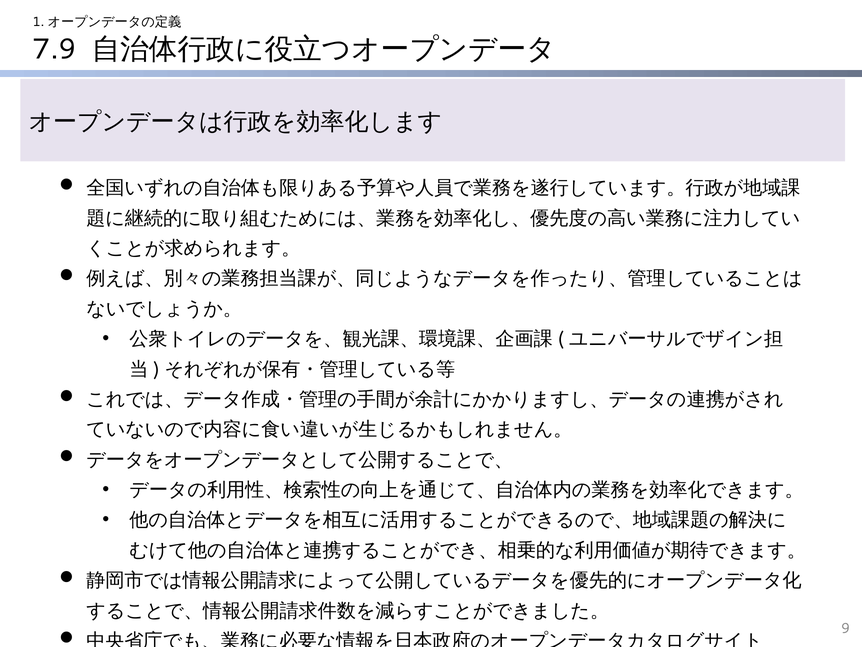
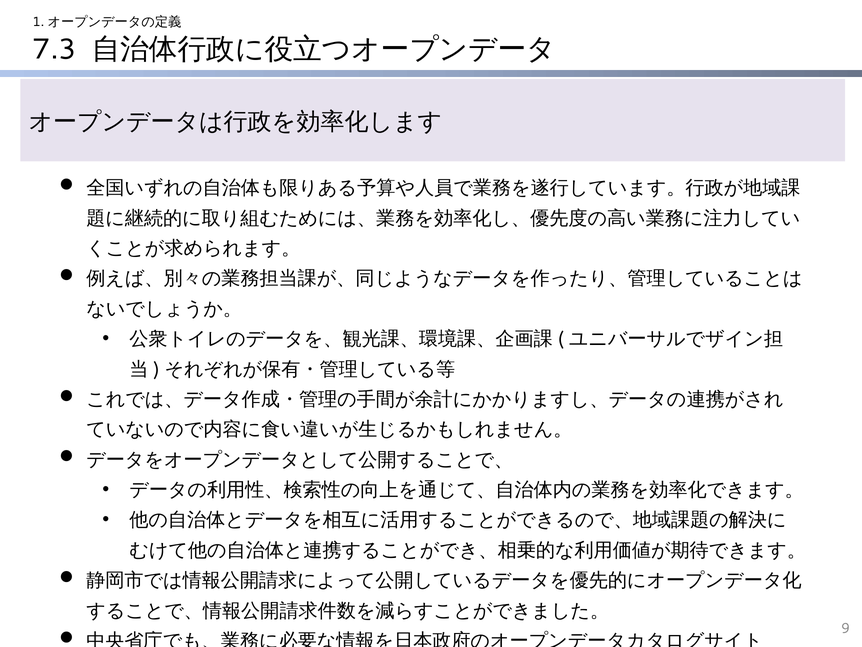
7.9: 7.9 -> 7.3
